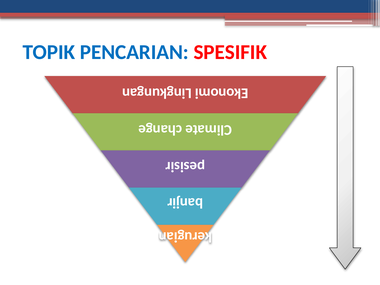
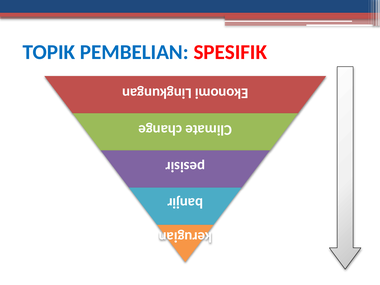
PENCARIAN: PENCARIAN -> PEMBELIAN
